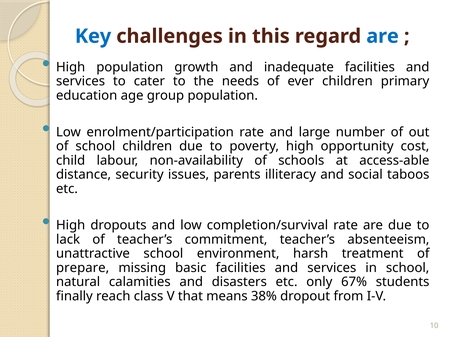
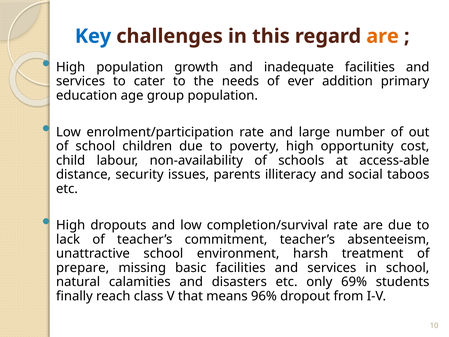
are at (383, 36) colour: blue -> orange
ever children: children -> addition
67%: 67% -> 69%
38%: 38% -> 96%
